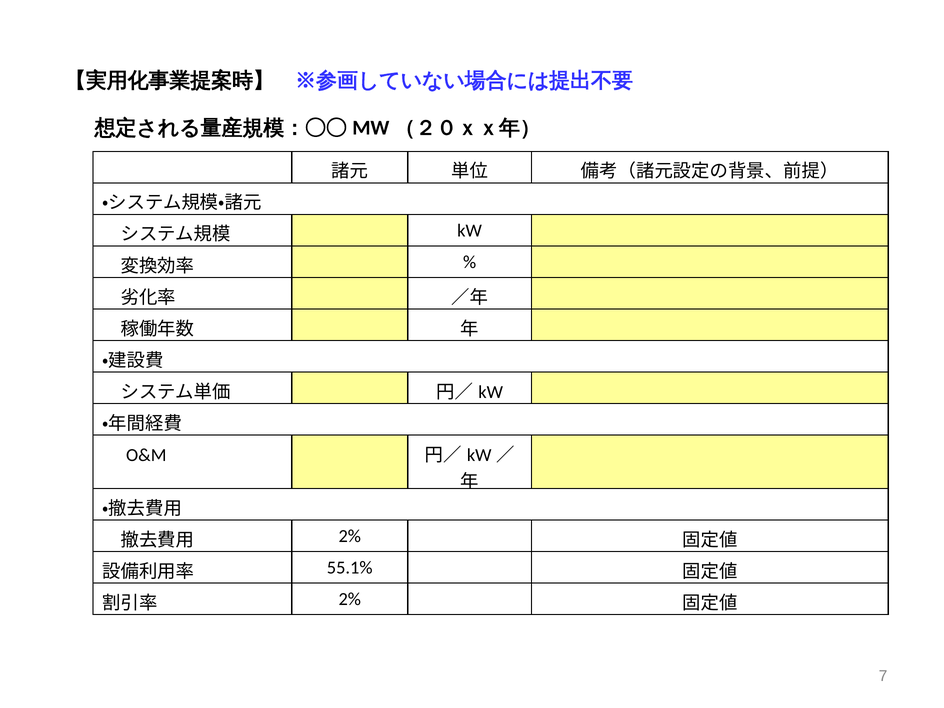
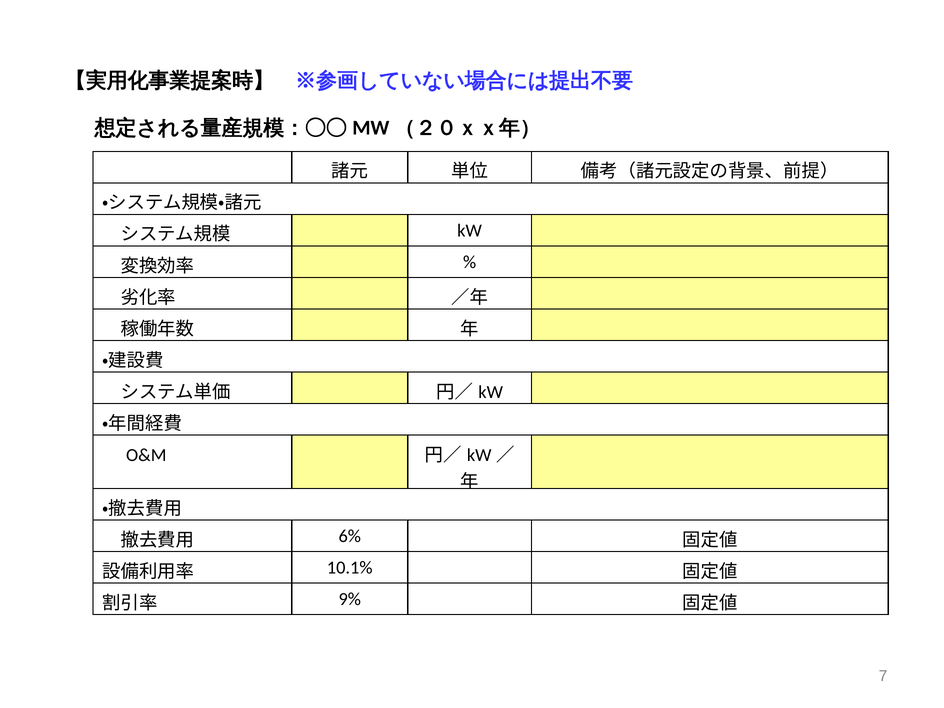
2% at (350, 536): 2% -> 6%
55.1%: 55.1% -> 10.1%
2% at (350, 599): 2% -> 9%
